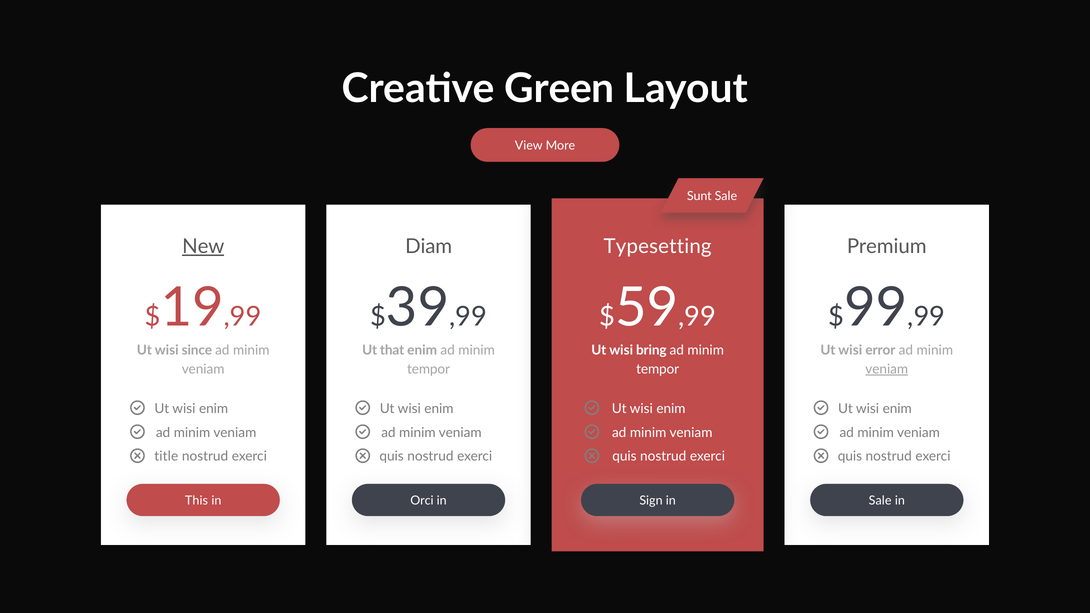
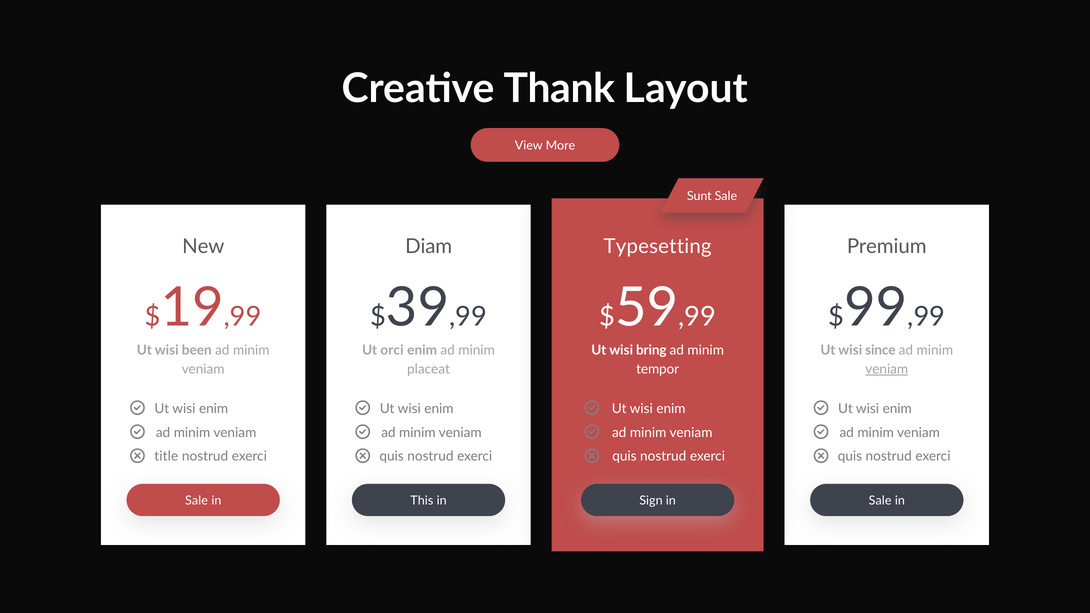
Green: Green -> Thank
New underline: present -> none
since: since -> been
that: that -> orci
error: error -> since
tempor at (429, 369): tempor -> placeat
This at (196, 501): This -> Sale
Orci: Orci -> This
